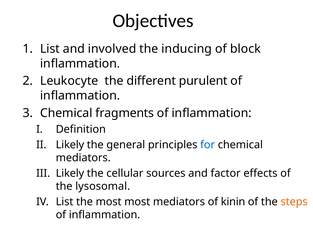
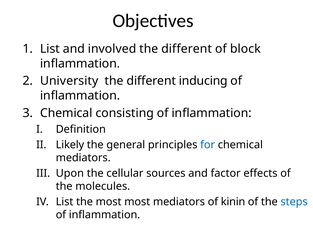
inducing at (187, 49): inducing -> different
Leukocyte: Leukocyte -> University
purulent: purulent -> inducing
fragments: fragments -> consisting
Likely at (70, 173): Likely -> Upon
lysosomal: lysosomal -> molecules
steps colour: orange -> blue
